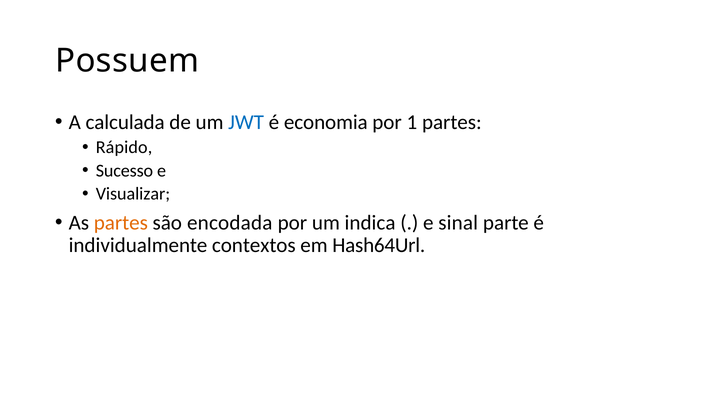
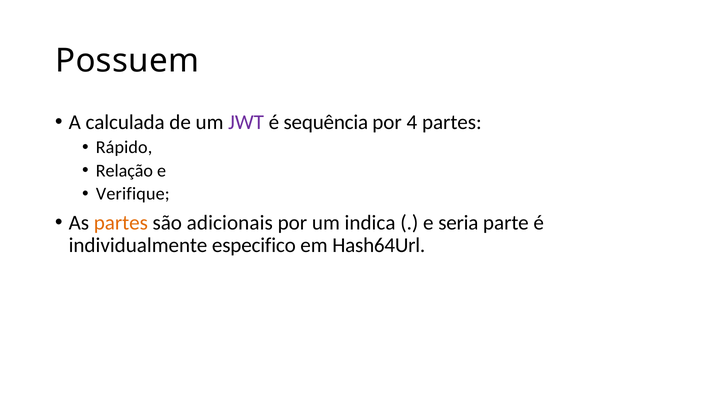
JWT colour: blue -> purple
economia: economia -> sequência
1: 1 -> 4
Sucesso: Sucesso -> Relação
Visualizar: Visualizar -> Verifique
encodada: encodada -> adicionais
sinal: sinal -> seria
contextos: contextos -> especifico
